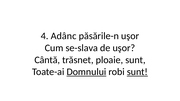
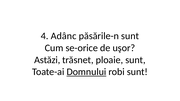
păsările-n uşor: uşor -> sunt
se-slava: se-slava -> se-orice
Cântă: Cântă -> Astăzi
sunt at (137, 72) underline: present -> none
